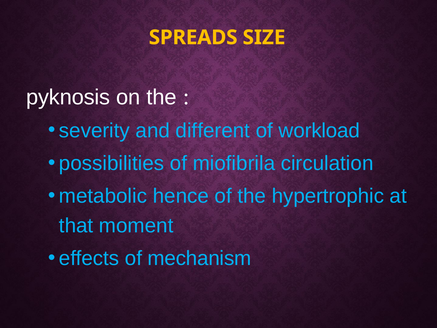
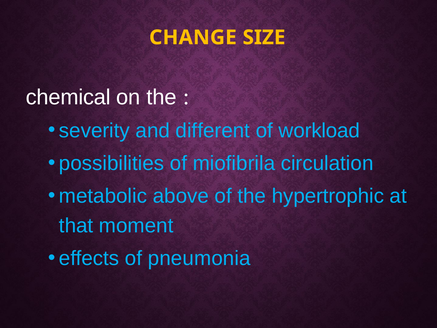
SPREADS: SPREADS -> CHANGE
pyknosis: pyknosis -> chemical
hence: hence -> above
mechanism: mechanism -> pneumonia
